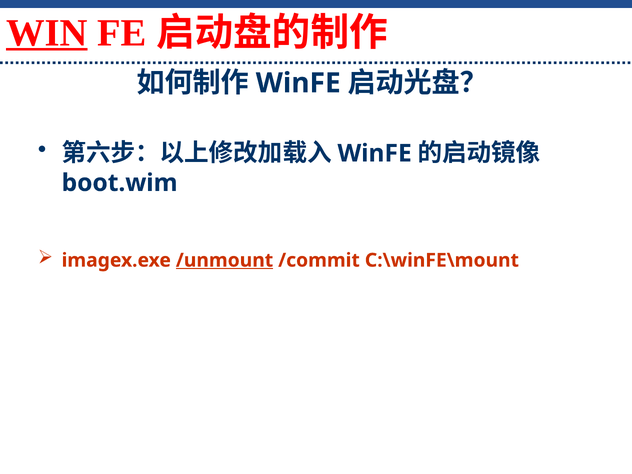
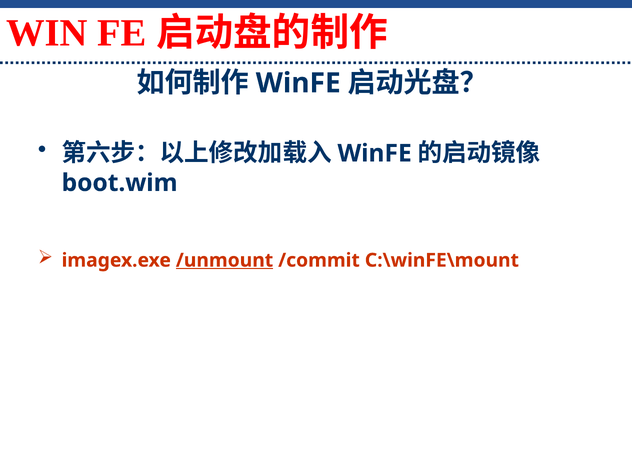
WIN underline: present -> none
